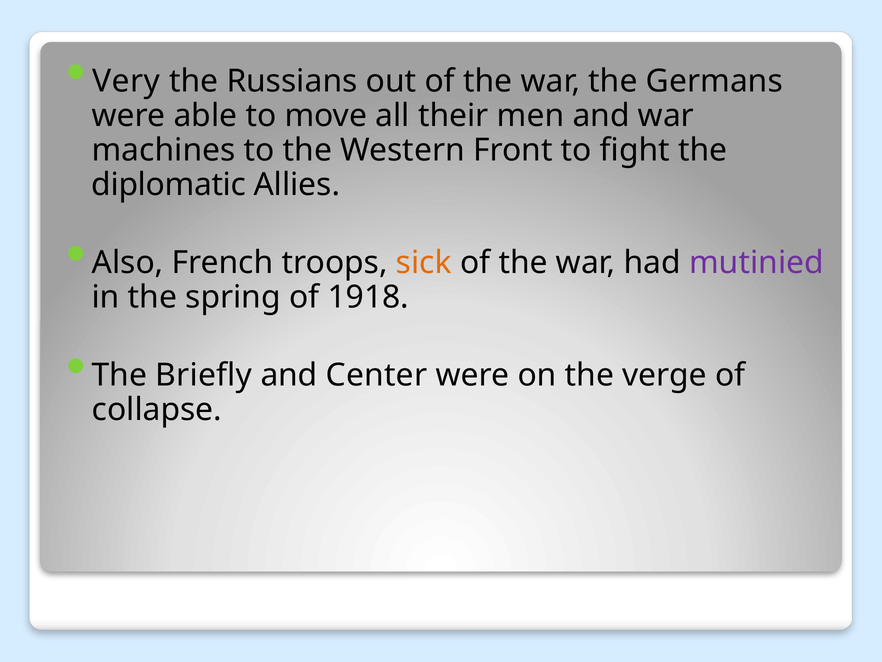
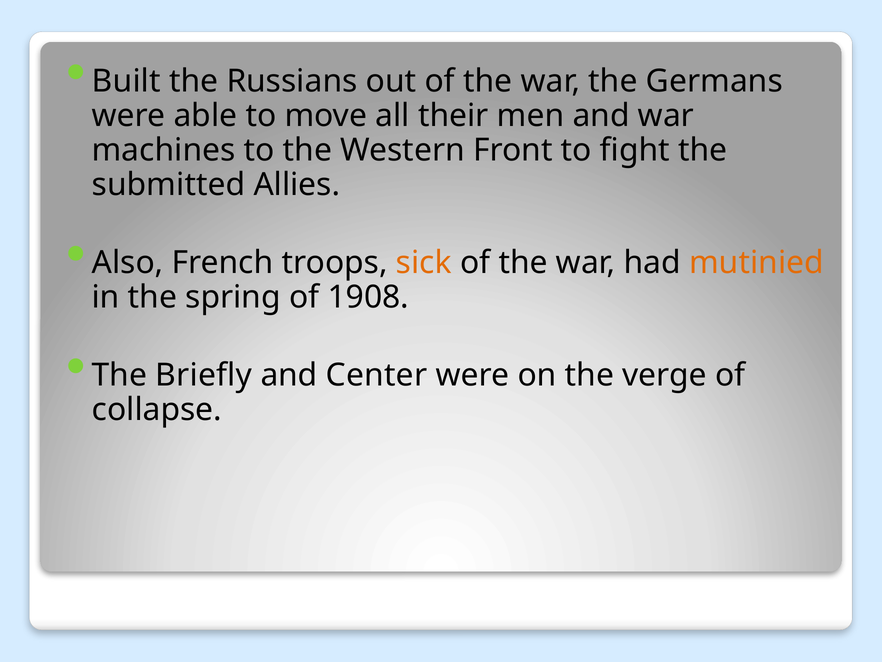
Very: Very -> Built
diplomatic: diplomatic -> submitted
mutinied colour: purple -> orange
1918: 1918 -> 1908
